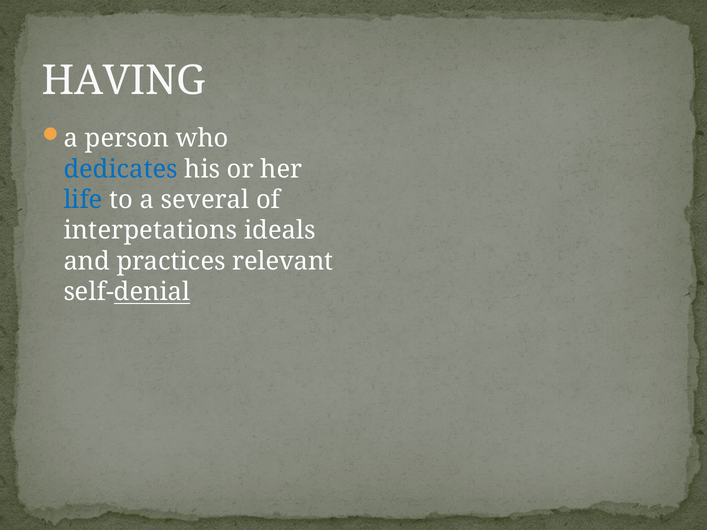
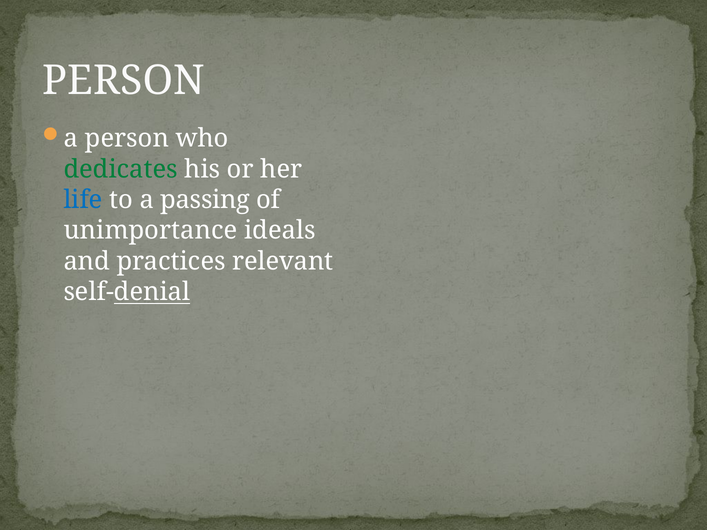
HAVING at (124, 81): HAVING -> PERSON
dedicates colour: blue -> green
several: several -> passing
interpetations: interpetations -> unimportance
